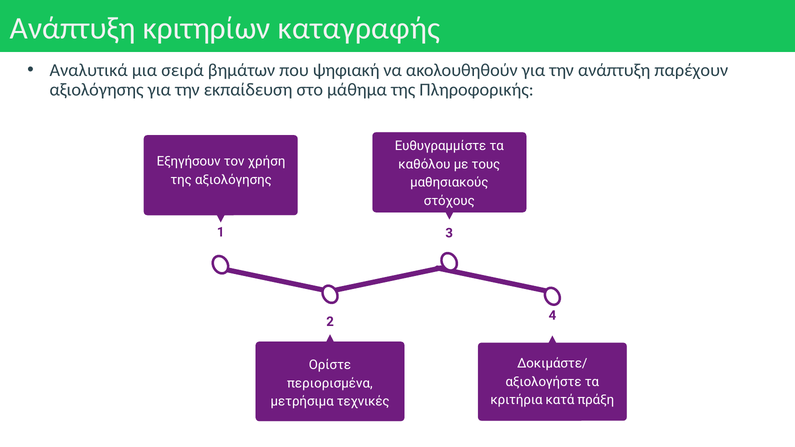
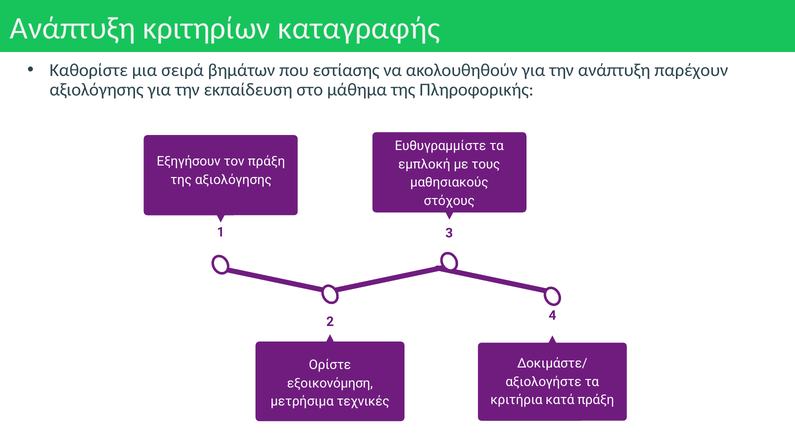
Αναλυτικά: Αναλυτικά -> Καθορίστε
ψηφιακή: ψηφιακή -> εστίασης
τον χρήση: χρήση -> πράξη
καθόλου: καθόλου -> εμπλοκή
περιορισμένα: περιορισμένα -> εξοικονόμηση
